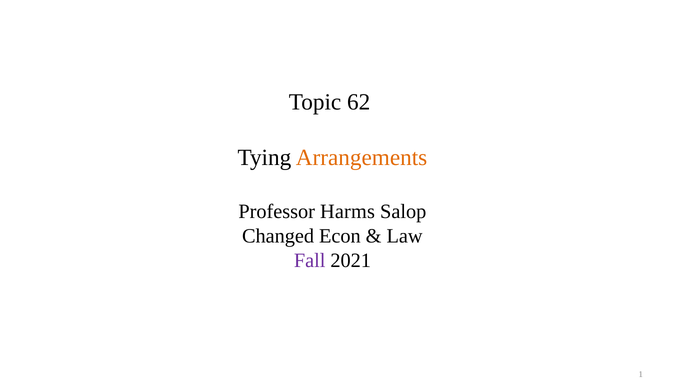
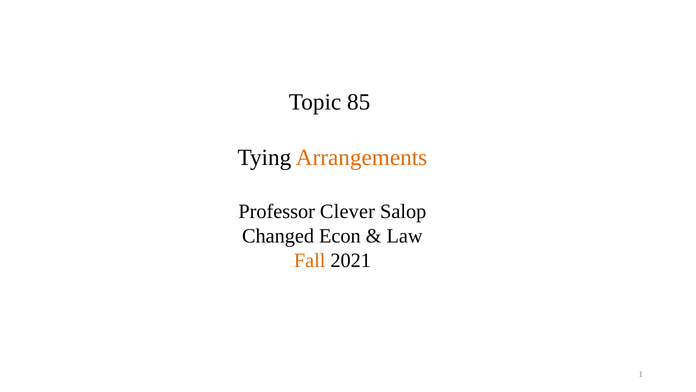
62: 62 -> 85
Harms: Harms -> Clever
Fall colour: purple -> orange
